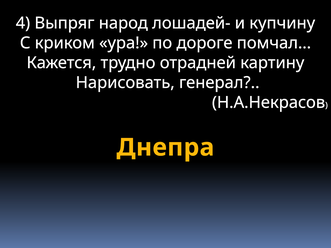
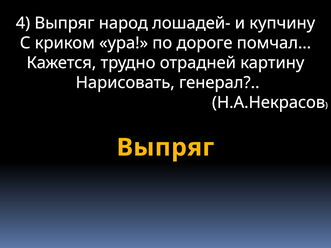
Днепра at (165, 148): Днепра -> Выпряг
